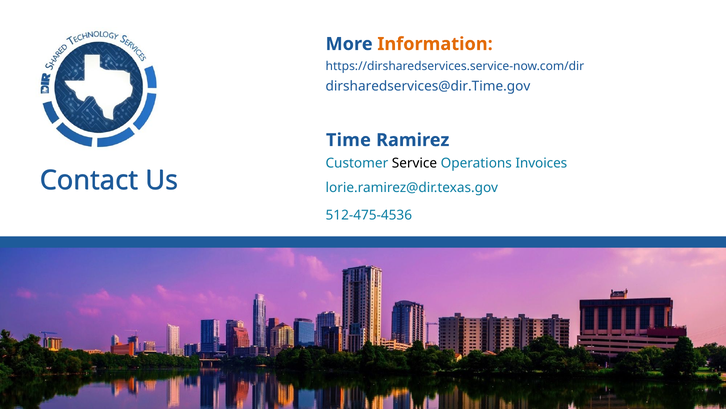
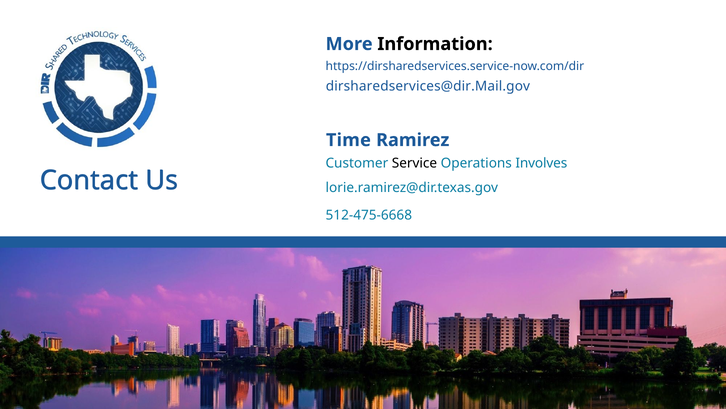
Information colour: orange -> black
dirsharedservices@dir.Time.gov: dirsharedservices@dir.Time.gov -> dirsharedservices@dir.Mail.gov
Invoices: Invoices -> Involves
512-475-4536: 512-475-4536 -> 512-475-6668
